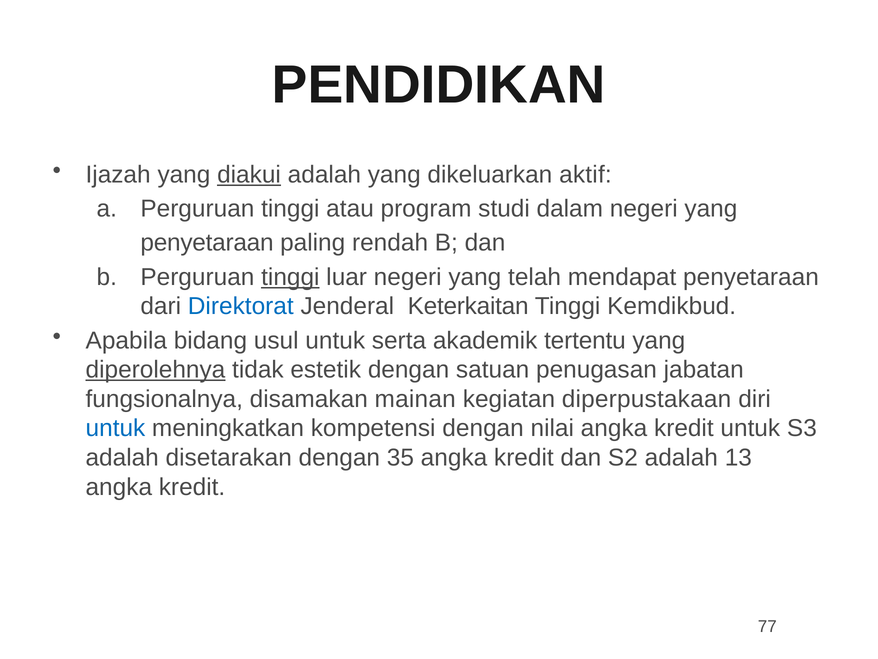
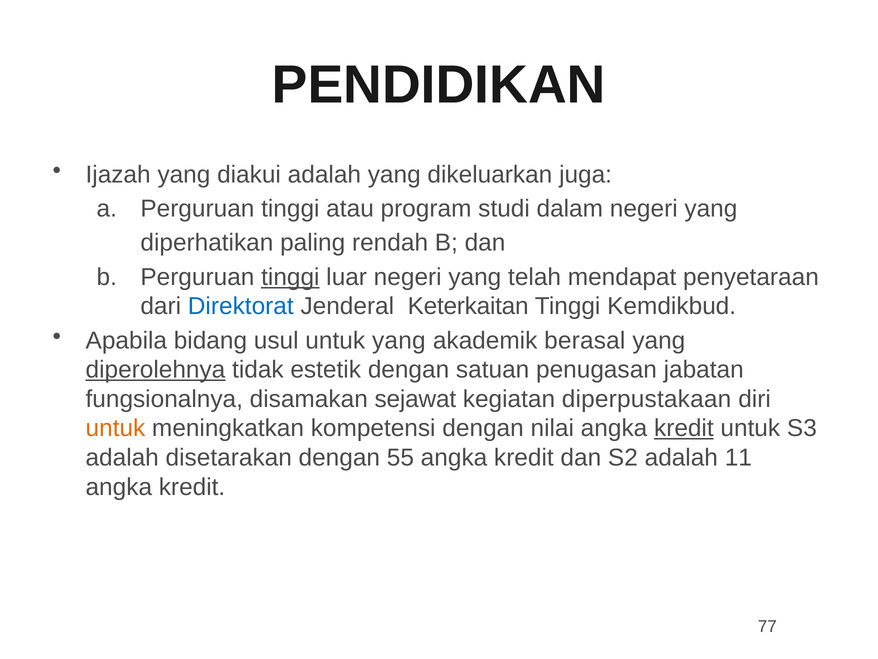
diakui underline: present -> none
aktif: aktif -> juga
penyetaraan at (207, 243): penyetaraan -> diperhatikan
untuk serta: serta -> yang
tertentu: tertentu -> berasal
mainan: mainan -> sejawat
untuk at (115, 428) colour: blue -> orange
kredit at (684, 428) underline: none -> present
35: 35 -> 55
13: 13 -> 11
